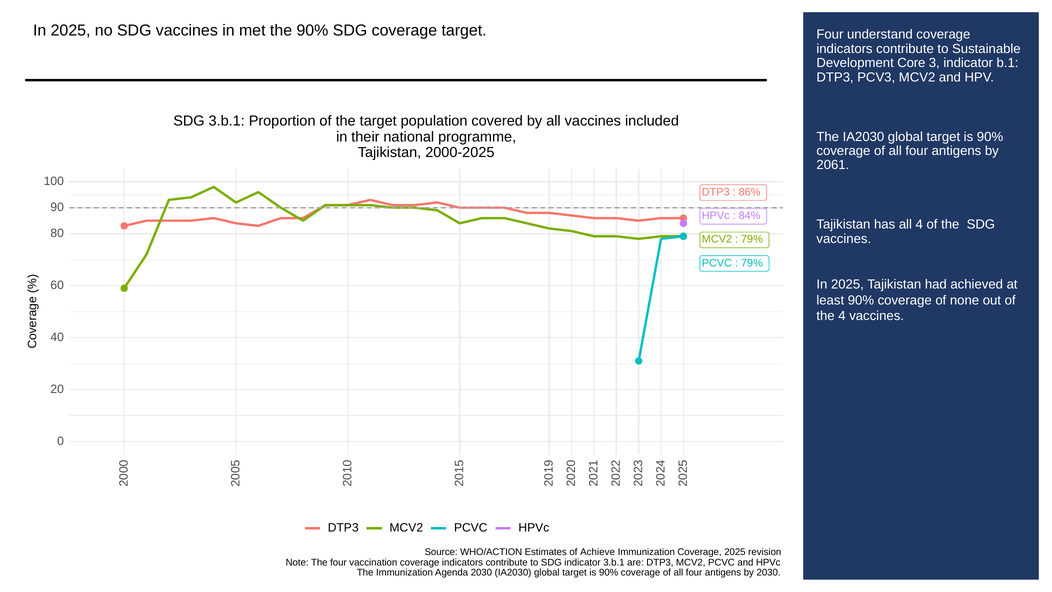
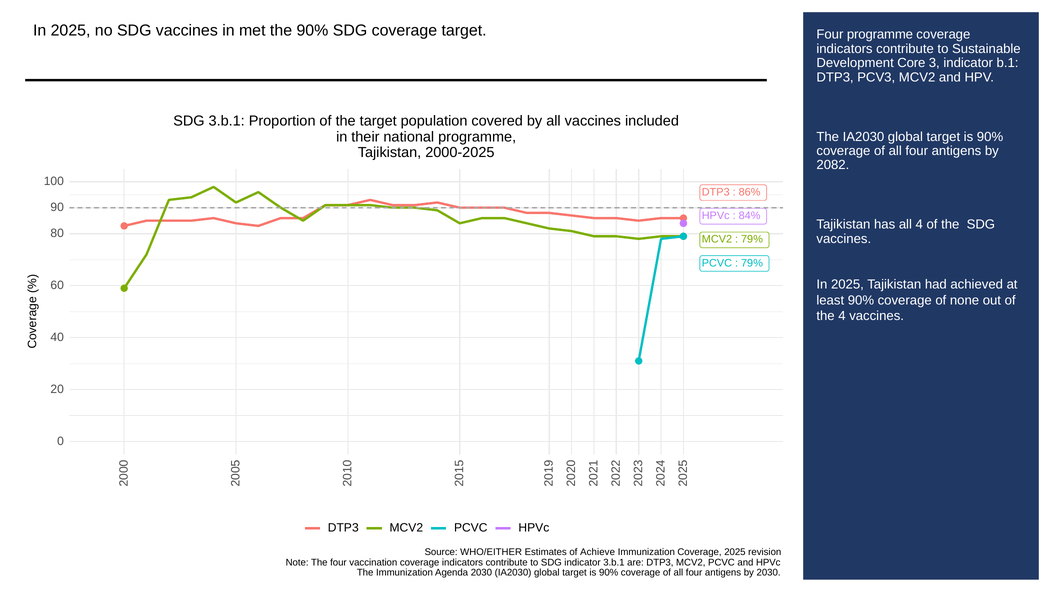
Four understand: understand -> programme
2061: 2061 -> 2082
WHO/ACTION: WHO/ACTION -> WHO/EITHER
